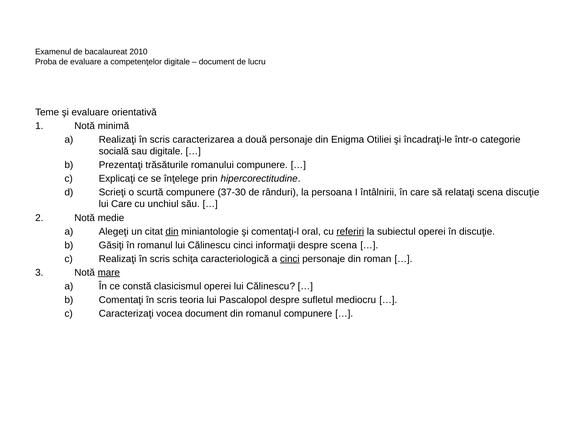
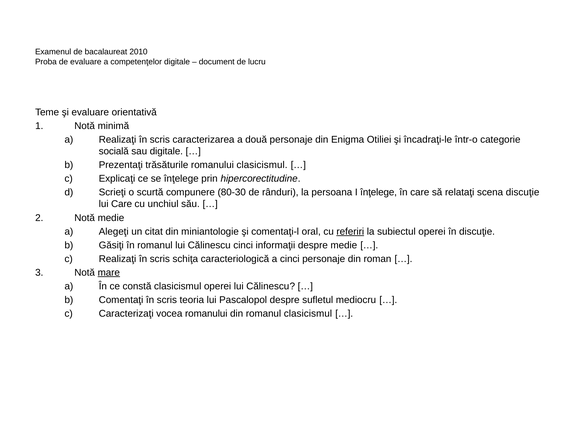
romanului compunere: compunere -> clasicismul
37-30: 37-30 -> 80-30
I întâlnirii: întâlnirii -> înţelege
din at (172, 232) underline: present -> none
despre scena: scena -> medie
cinci at (290, 259) underline: present -> none
vocea document: document -> romanului
romanul compunere: compunere -> clasicismul
